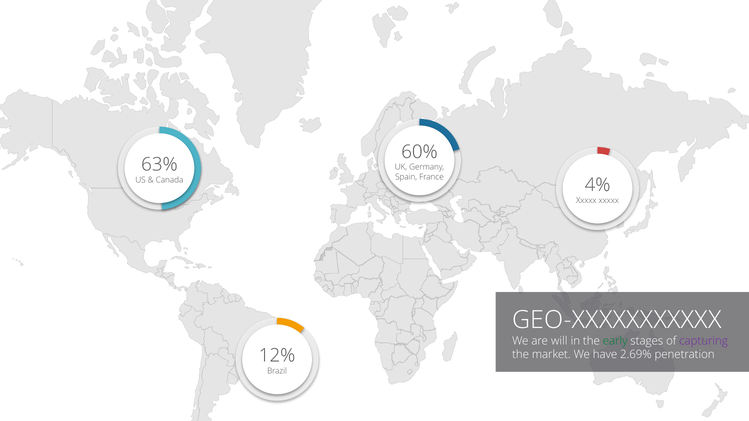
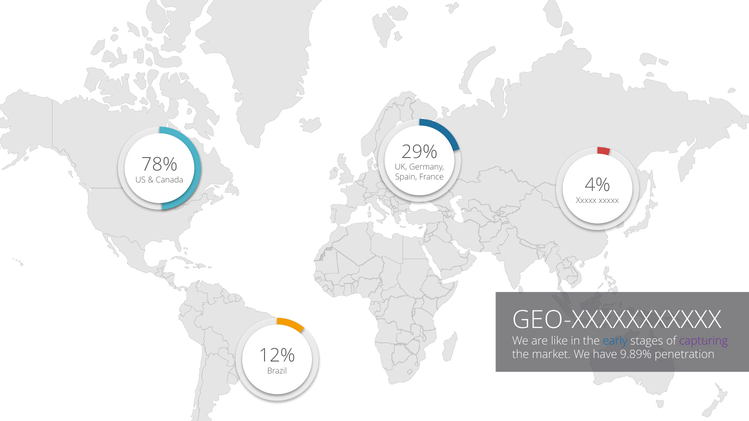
60%: 60% -> 29%
63%: 63% -> 78%
will: will -> like
early colour: green -> blue
2.69%: 2.69% -> 9.89%
